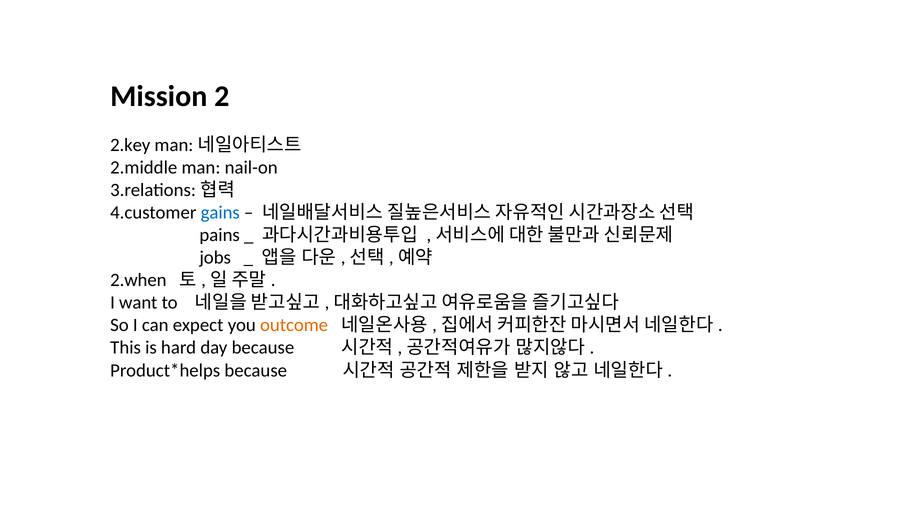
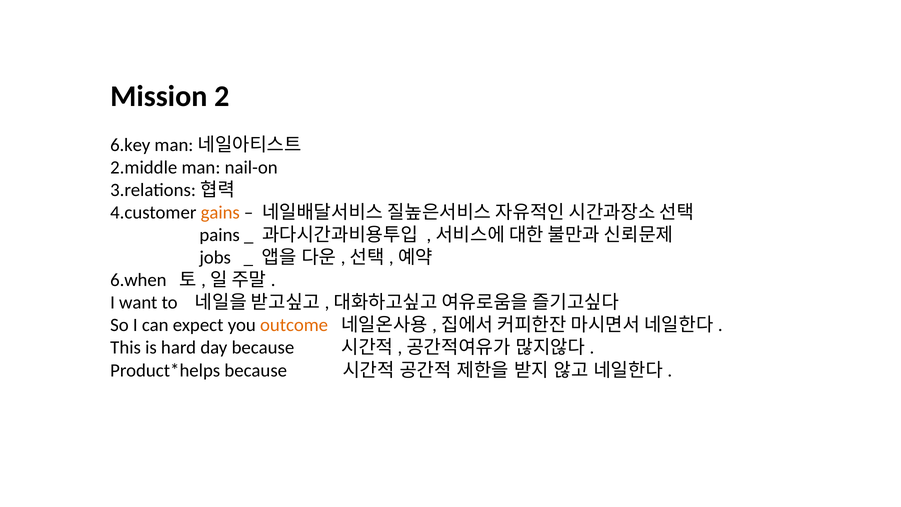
2.key: 2.key -> 6.key
gains colour: blue -> orange
2.when: 2.when -> 6.when
